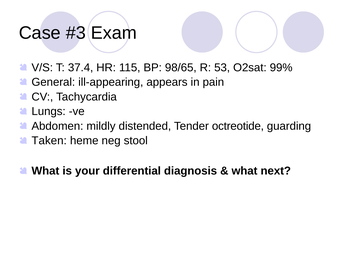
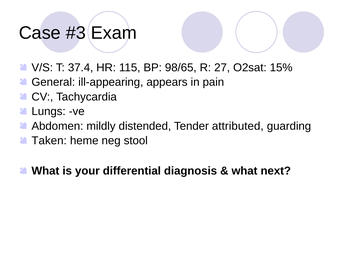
53: 53 -> 27
99%: 99% -> 15%
octreotide: octreotide -> attributed
